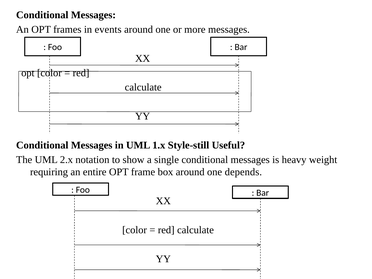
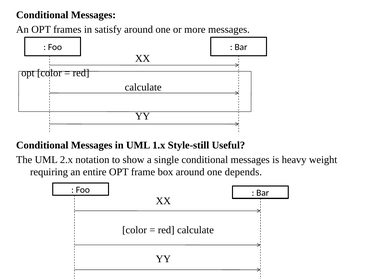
events: events -> satisfy
